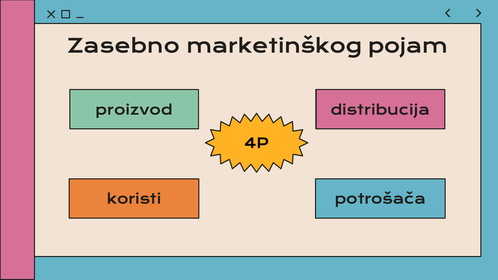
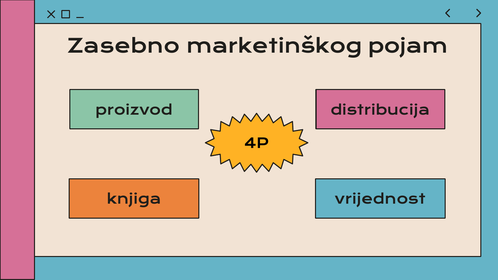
koristi: koristi -> knjiga
potrošača: potrošača -> vrijednost
